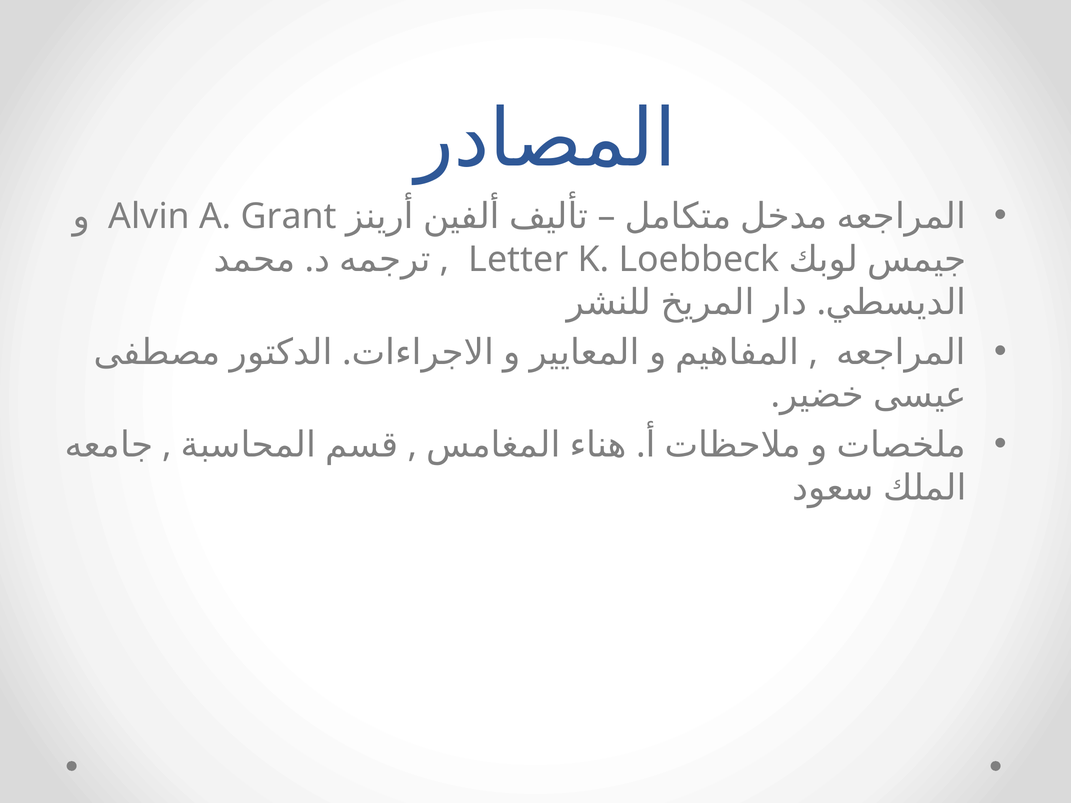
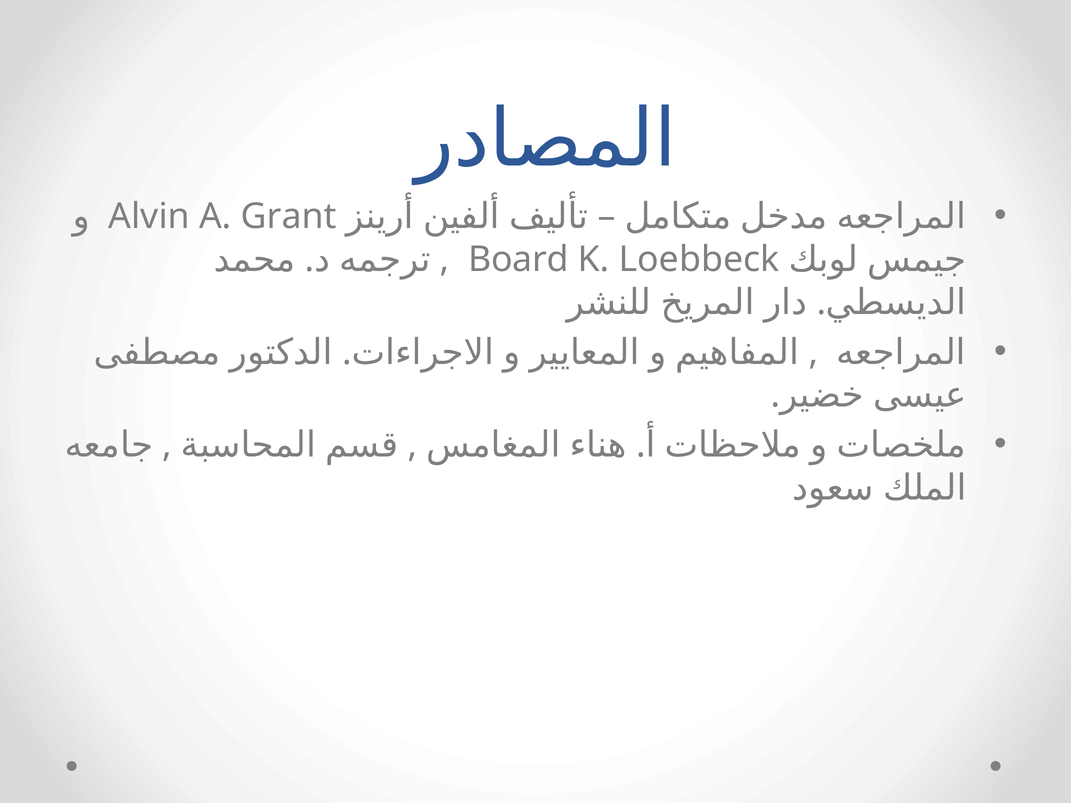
Letter: Letter -> Board
